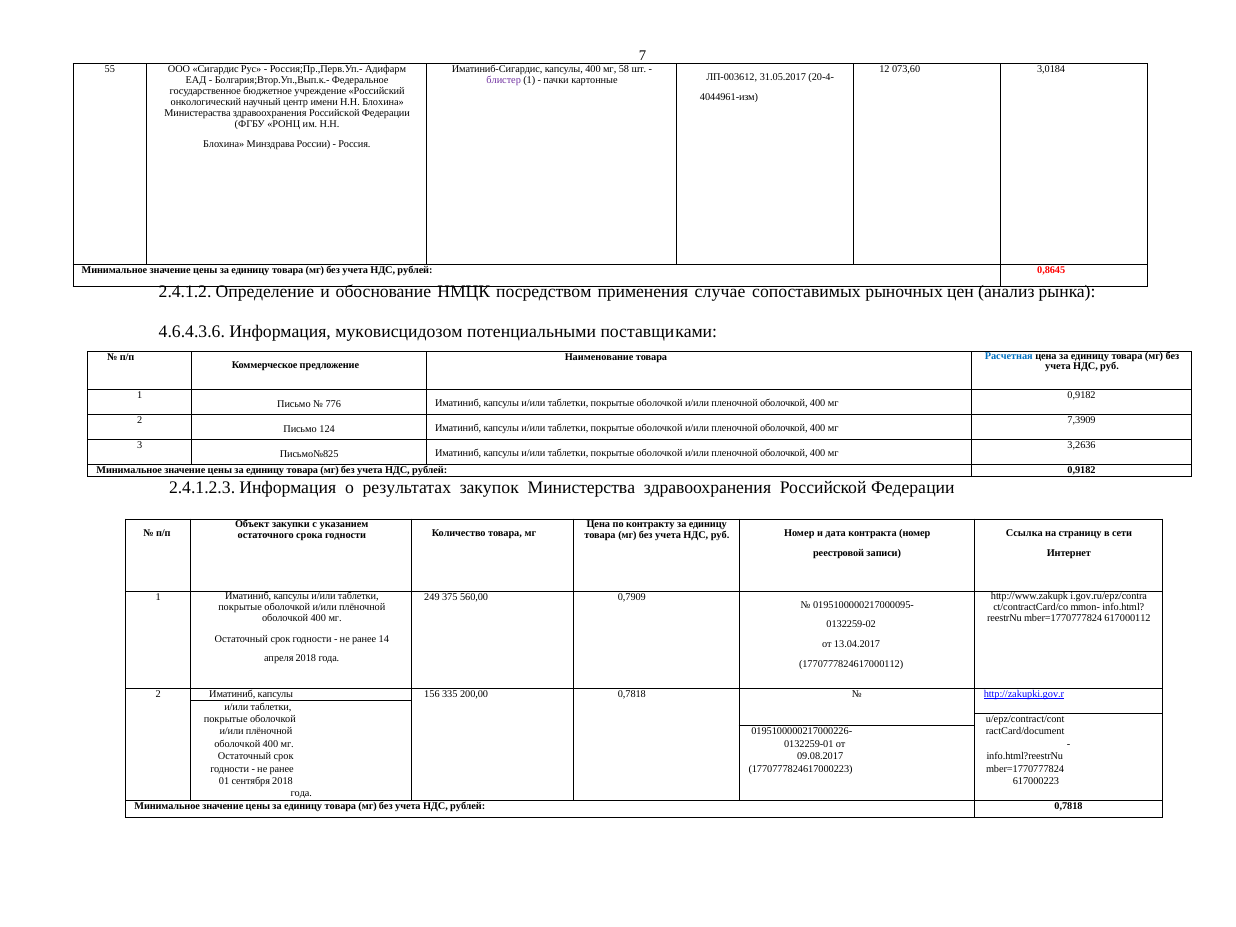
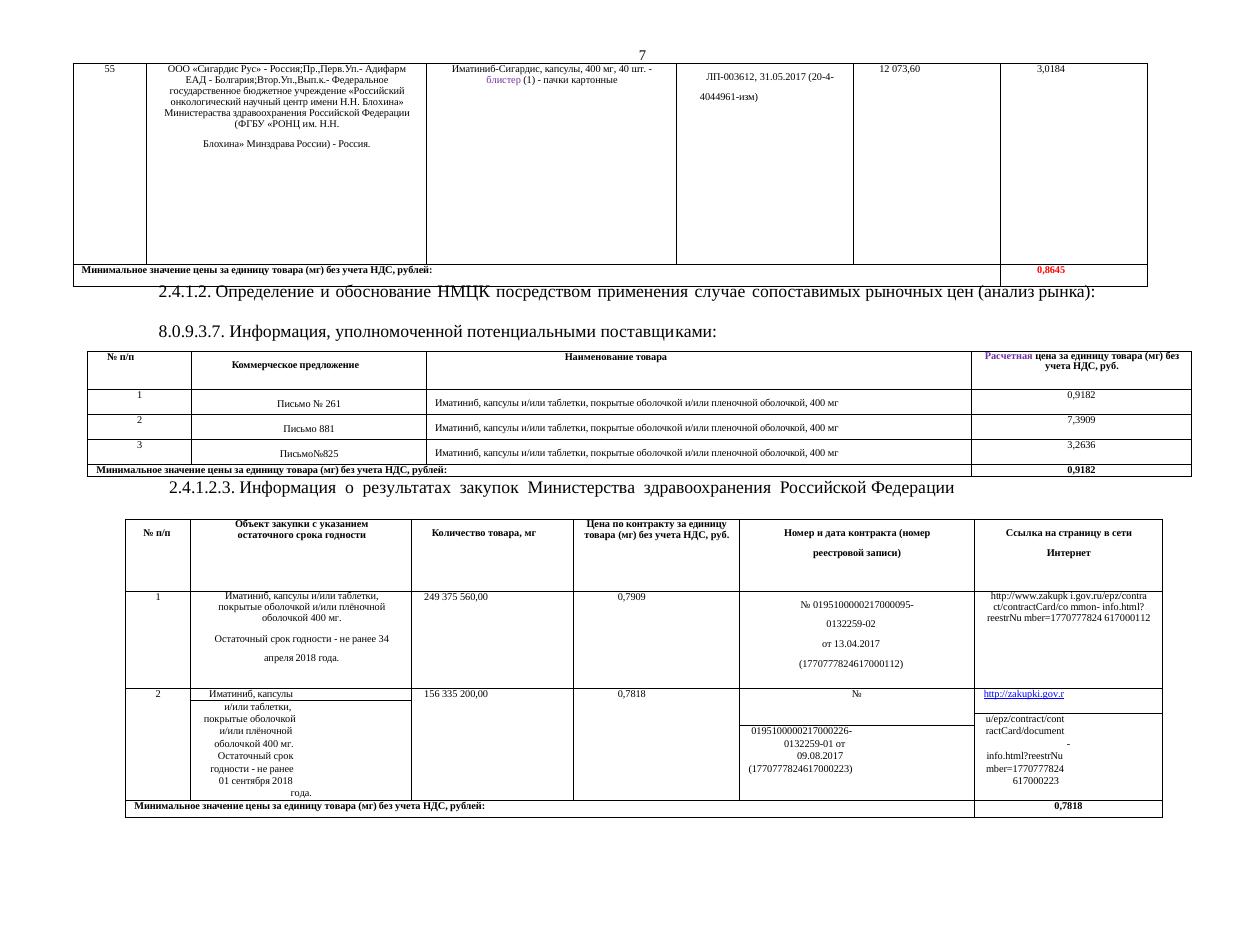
58: 58 -> 40
4.6.4.3.6: 4.6.4.3.6 -> 8.0.9.3.7
муковисцидозом: муковисцидозом -> уполномоченной
Расчетная colour: blue -> purple
776: 776 -> 261
124: 124 -> 881
14: 14 -> 34
